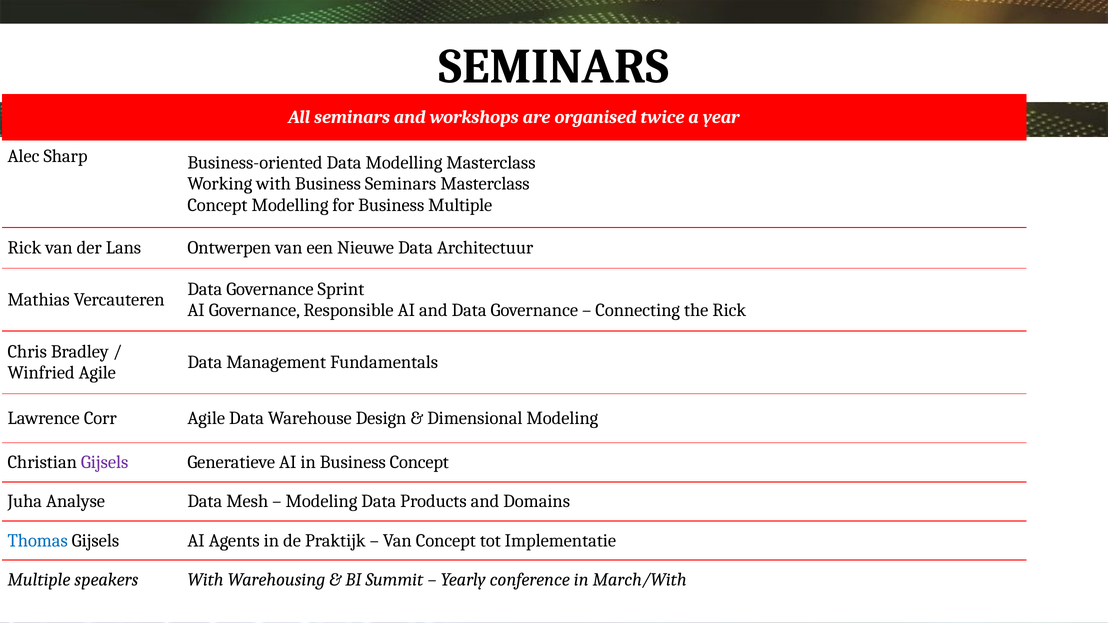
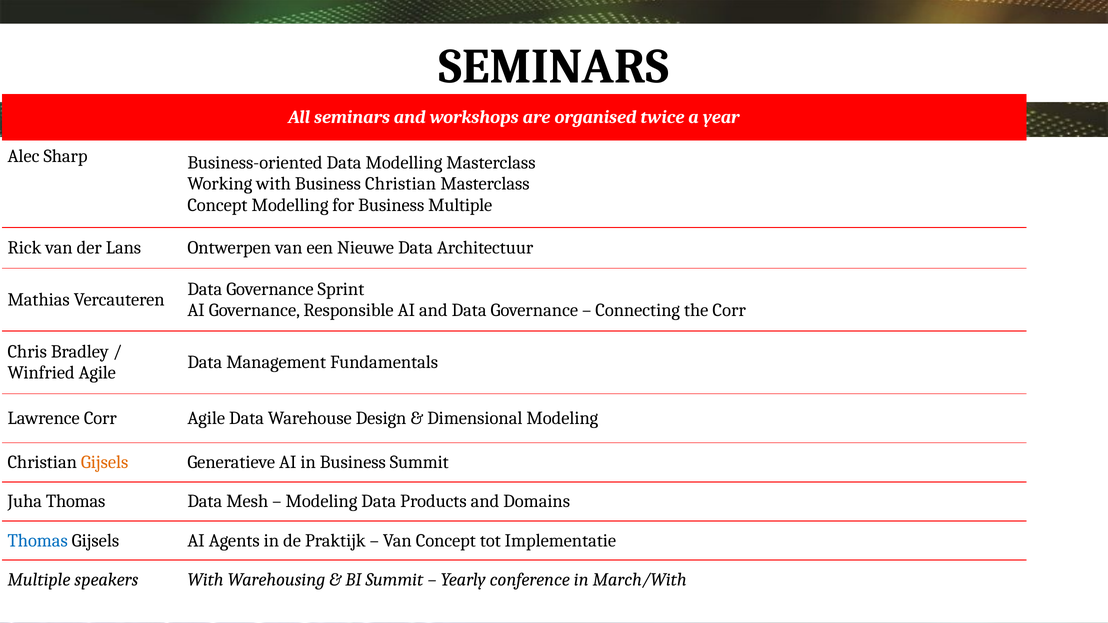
Business Seminars: Seminars -> Christian
the Rick: Rick -> Corr
Gijsels at (105, 462) colour: purple -> orange
Business Concept: Concept -> Summit
Juha Analyse: Analyse -> Thomas
